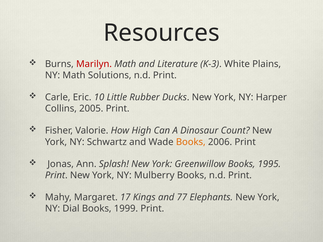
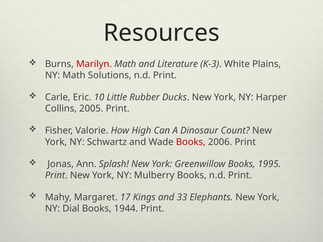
Books at (191, 142) colour: orange -> red
77: 77 -> 33
1999: 1999 -> 1944
